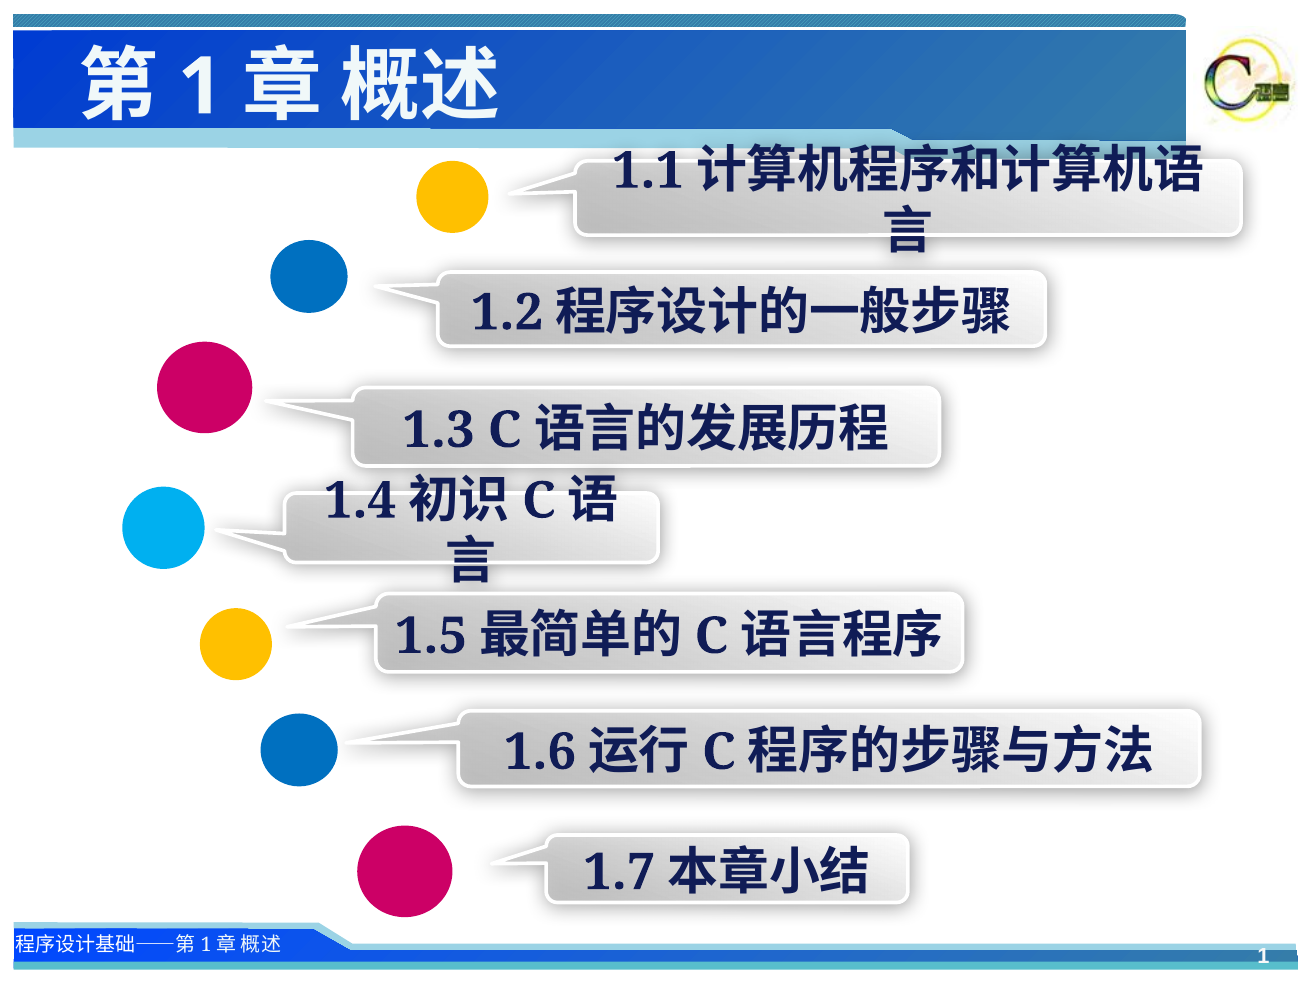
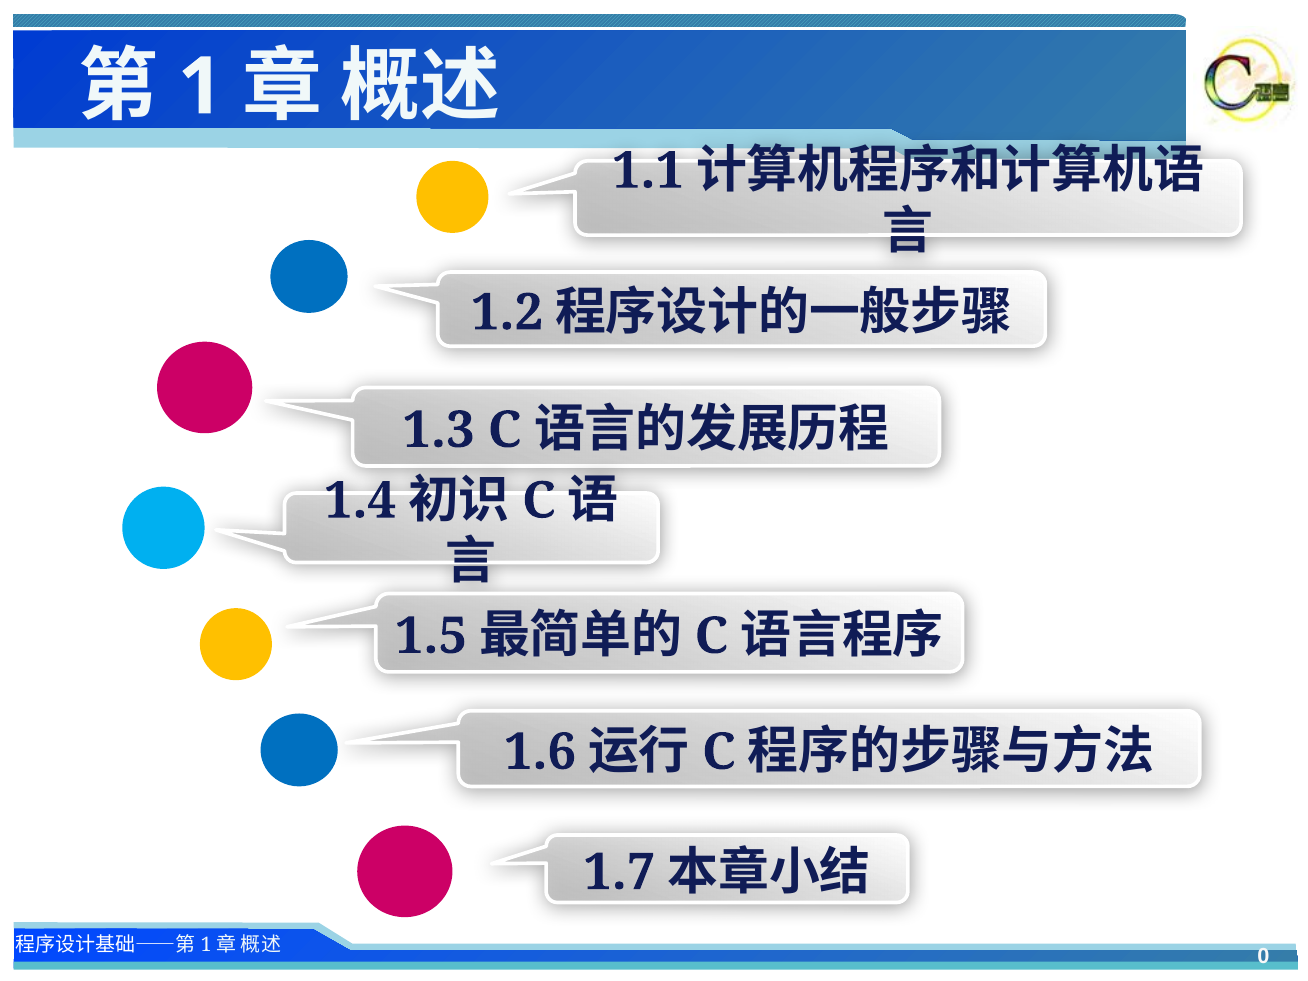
1 at (1263, 956): 1 -> 0
